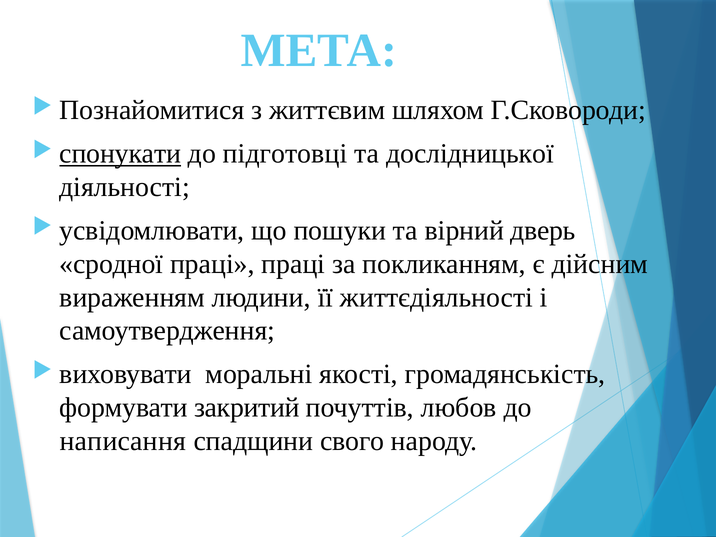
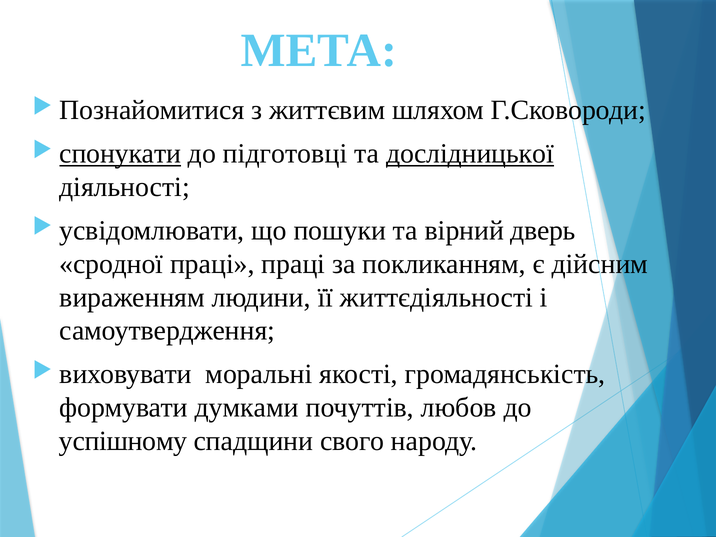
дослідницької underline: none -> present
закритий: закритий -> думками
написання: написання -> успішному
